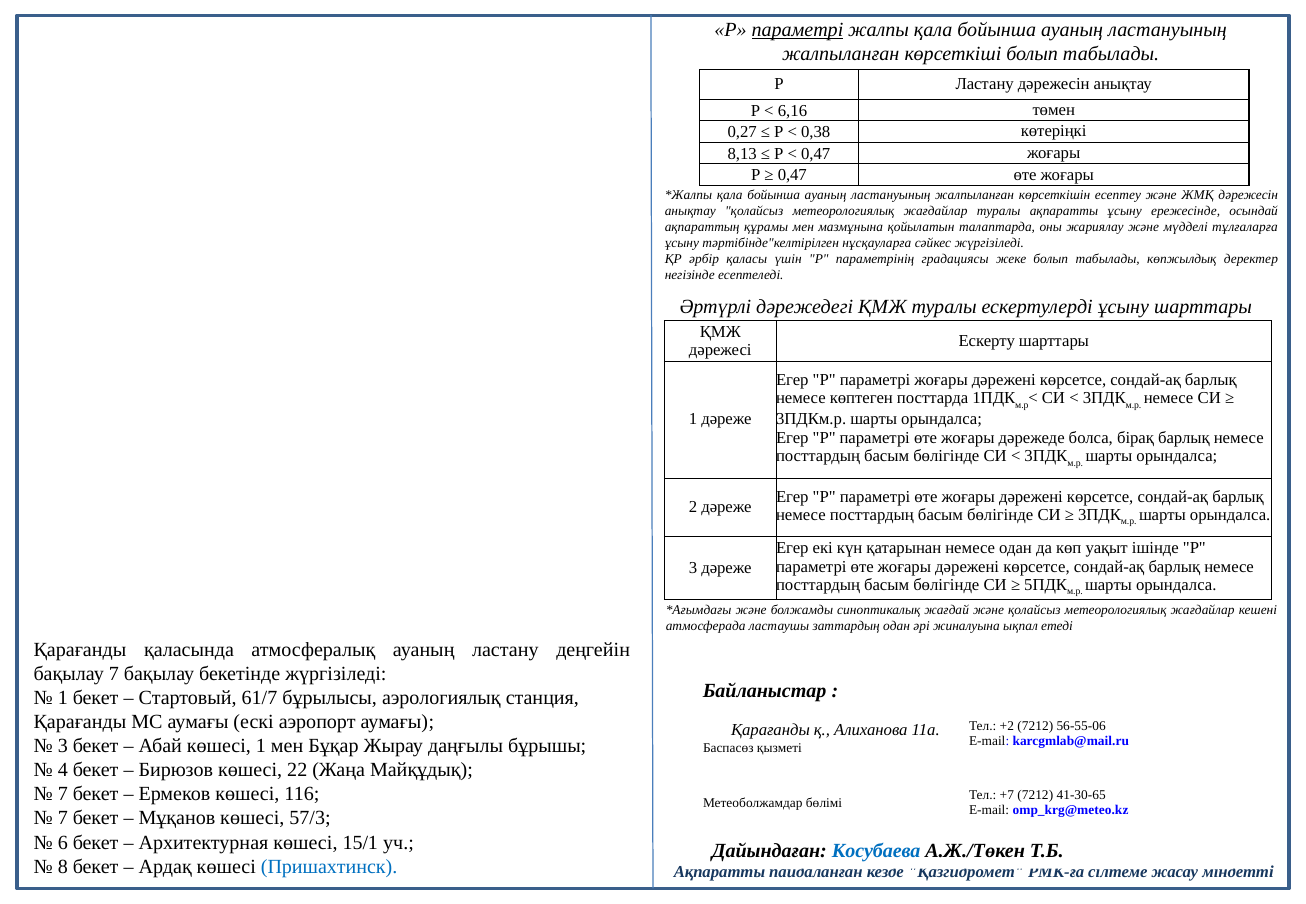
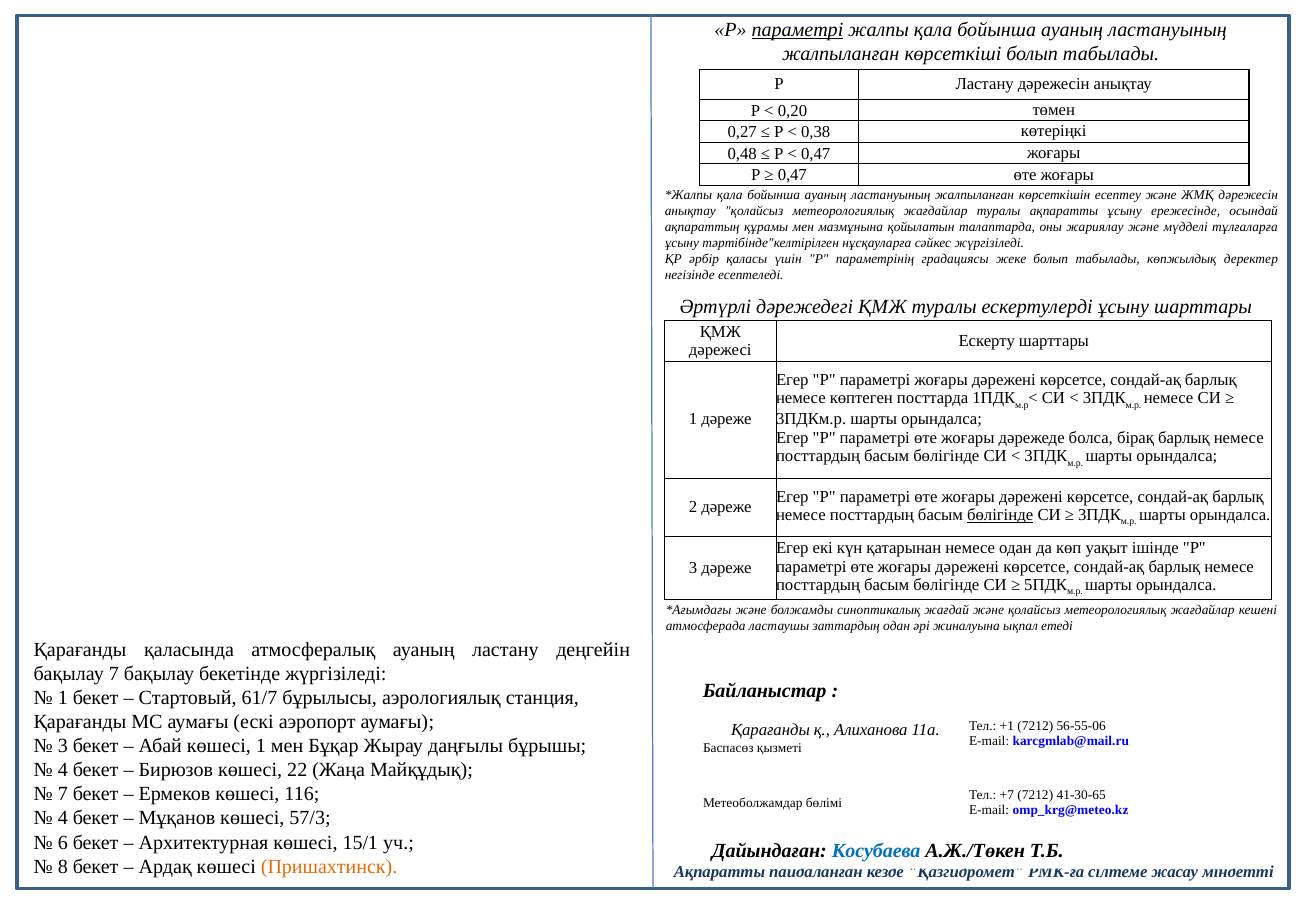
6,16: 6,16 -> 0,20
8,13: 8,13 -> 0,48
бөлігінде at (1000, 515) underline: none -> present
+2: +2 -> +1
7 at (63, 818): 7 -> 4
Пришахтинск colour: blue -> orange
